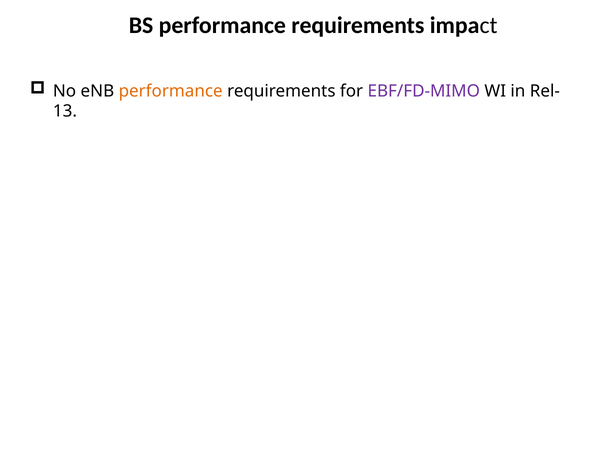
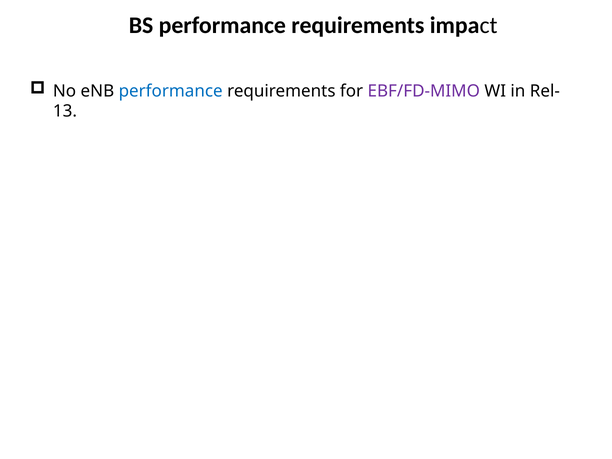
performance at (171, 91) colour: orange -> blue
